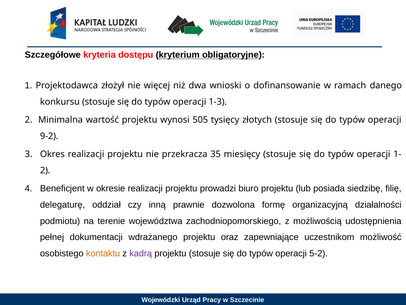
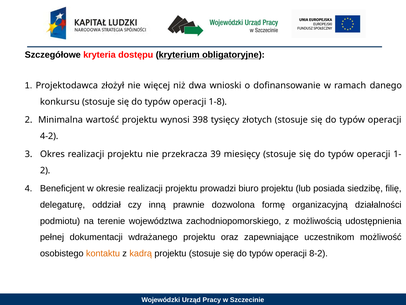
1-3: 1-3 -> 1-8
505: 505 -> 398
9-2: 9-2 -> 4-2
35: 35 -> 39
kadrą colour: purple -> orange
5-2: 5-2 -> 8-2
